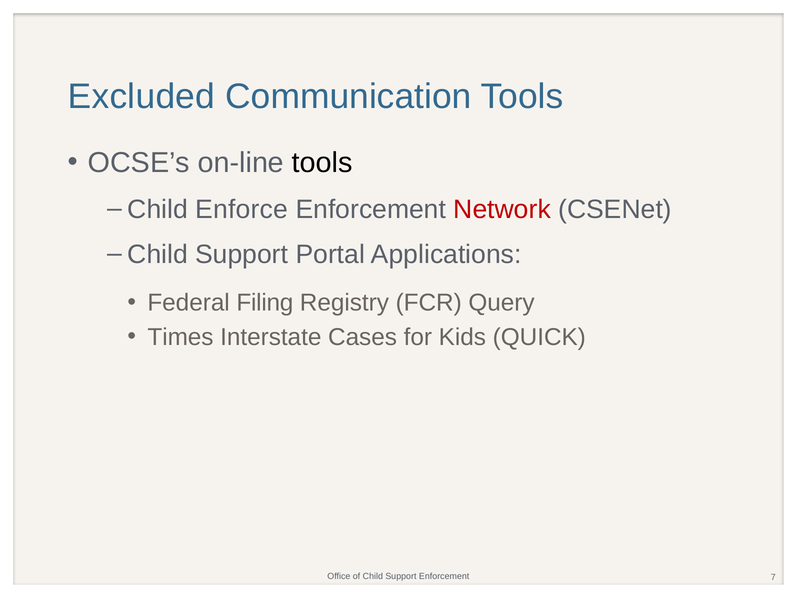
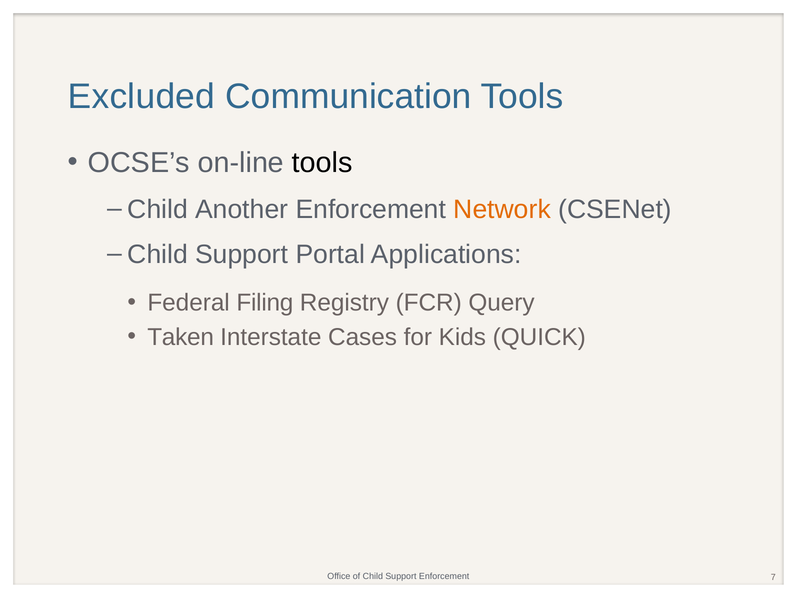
Enforce: Enforce -> Another
Network colour: red -> orange
Times: Times -> Taken
